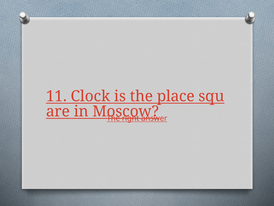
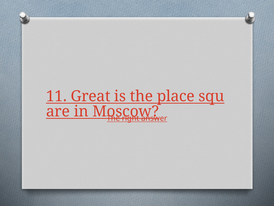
Clock: Clock -> Great
